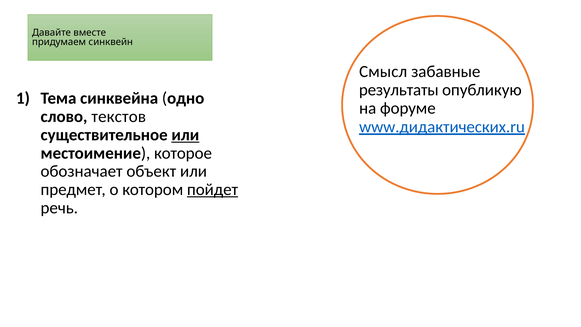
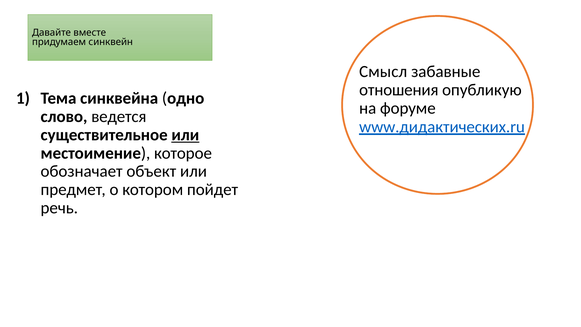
результаты: результаты -> отношения
текстов: текстов -> ведется
пойдет underline: present -> none
